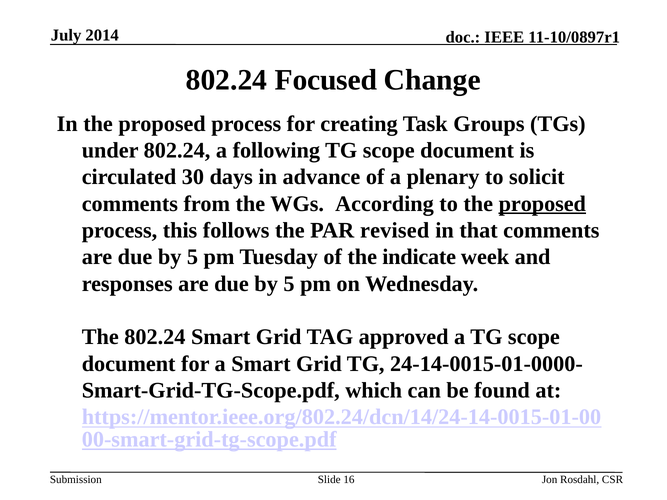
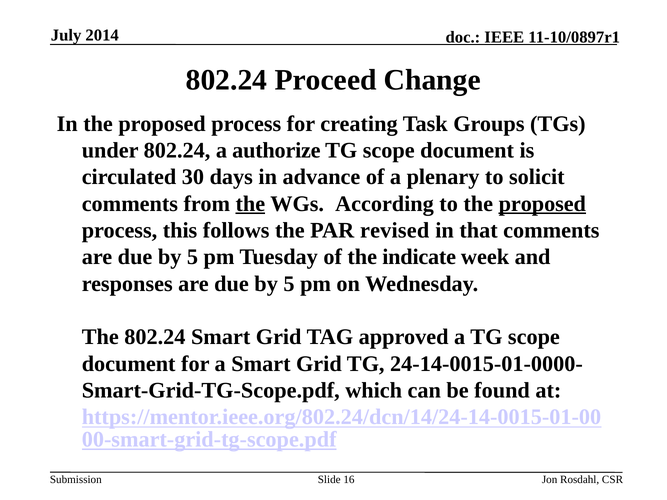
Focused: Focused -> Proceed
following: following -> authorize
the at (250, 204) underline: none -> present
